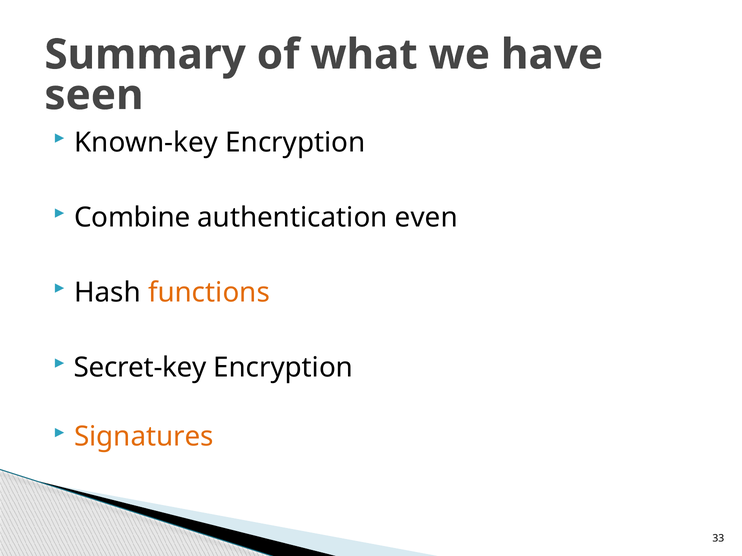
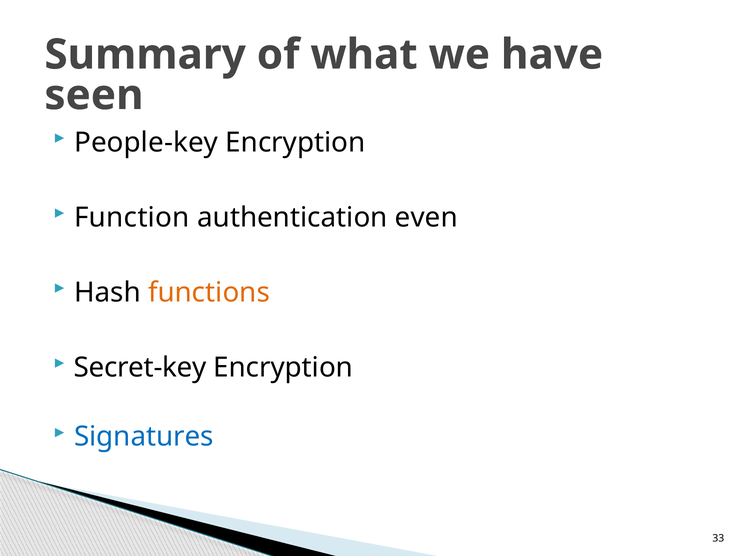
Known-key: Known-key -> People-key
Combine: Combine -> Function
Signatures colour: orange -> blue
